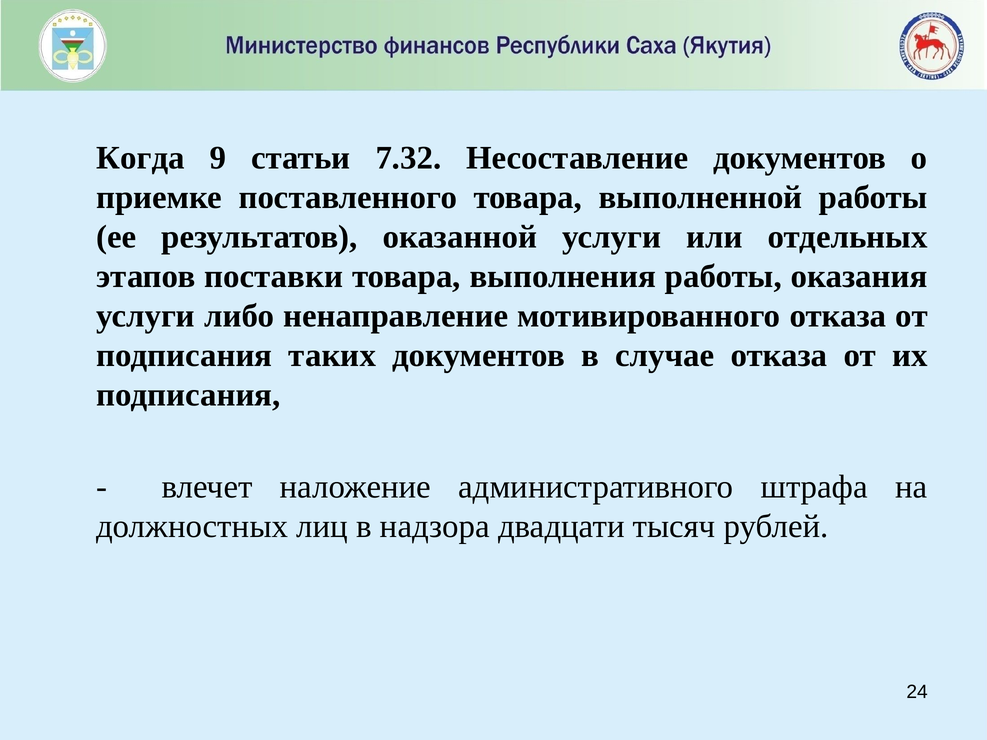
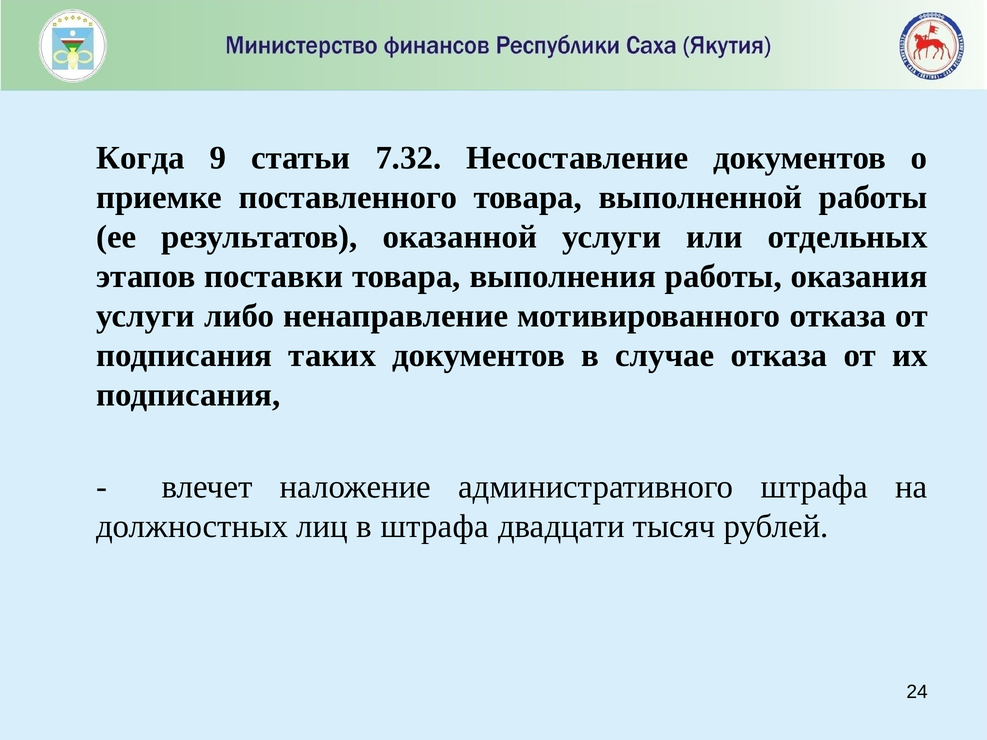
в надзора: надзора -> штрафа
